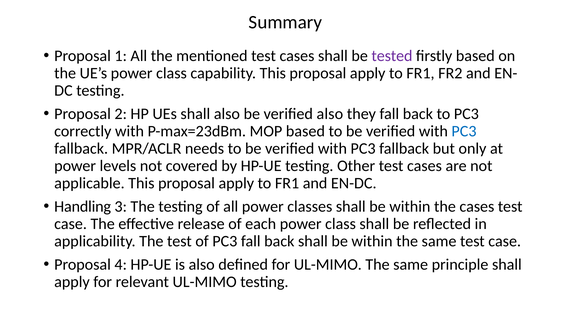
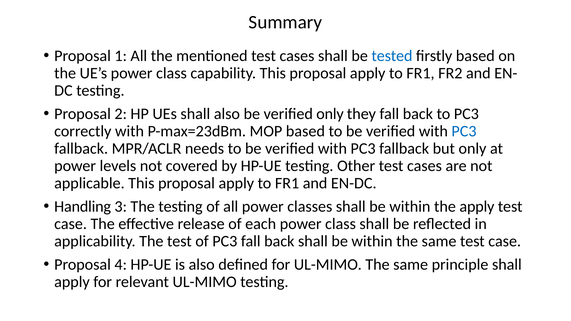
tested colour: purple -> blue
verified also: also -> only
the cases: cases -> apply
